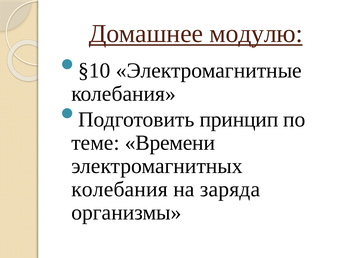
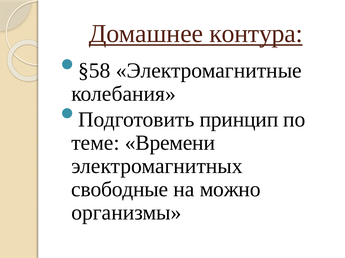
модулю: модулю -> контура
§10: §10 -> §58
колебания at (120, 190): колебания -> свободные
заряда: заряда -> можно
